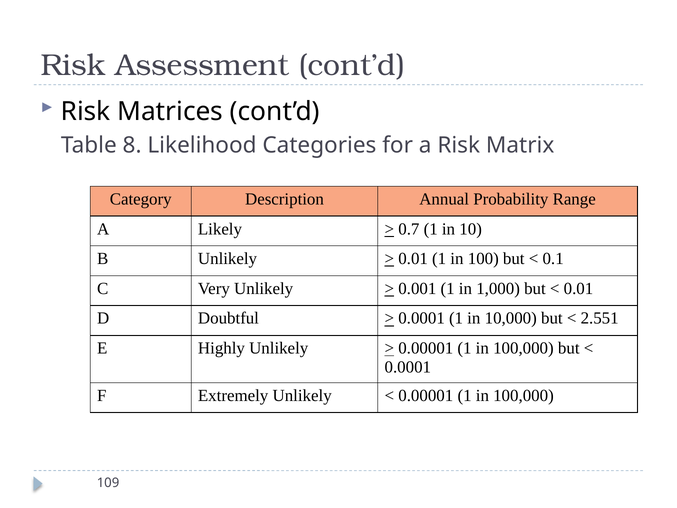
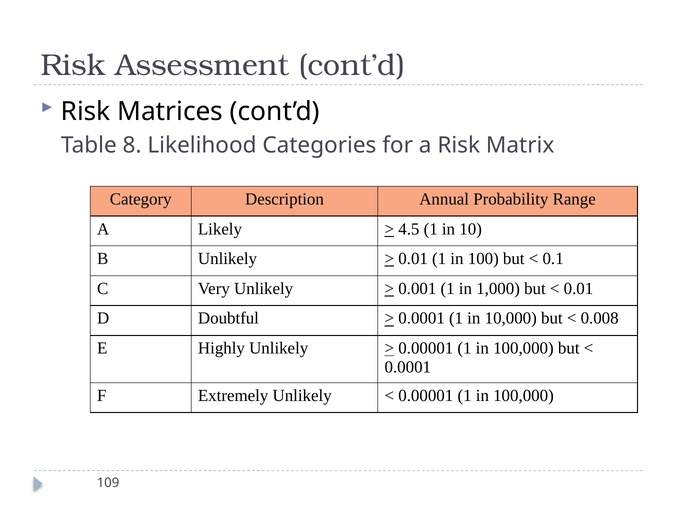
0.7: 0.7 -> 4.5
2.551: 2.551 -> 0.008
